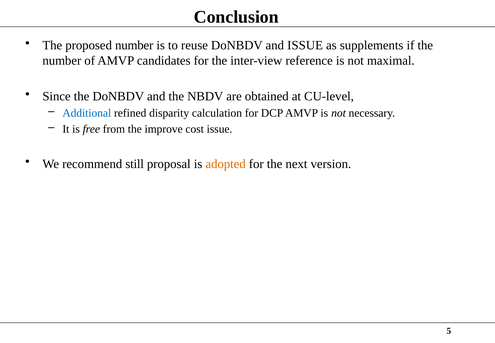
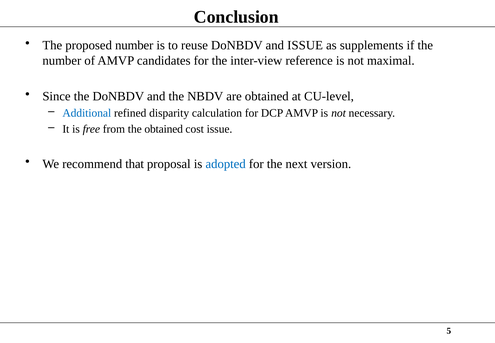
the improve: improve -> obtained
still: still -> that
adopted colour: orange -> blue
